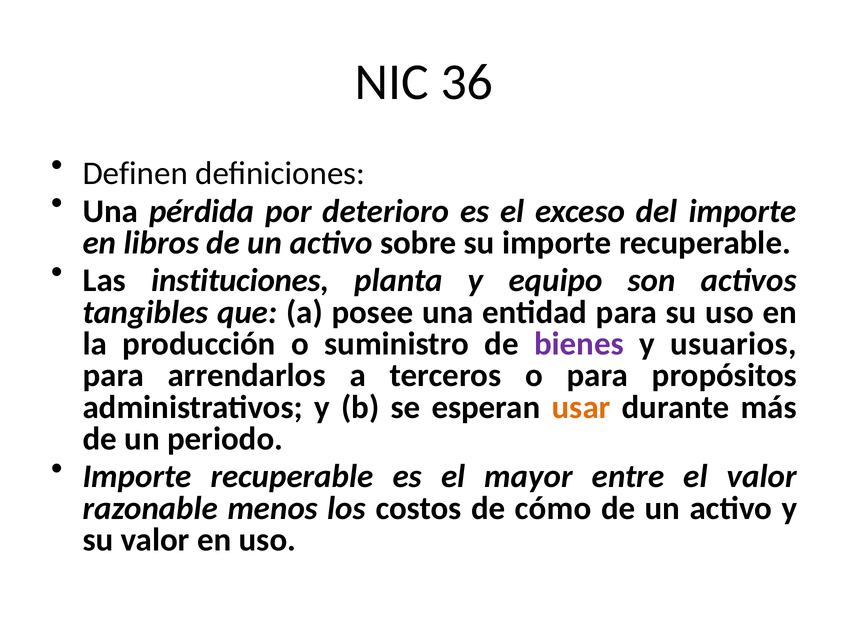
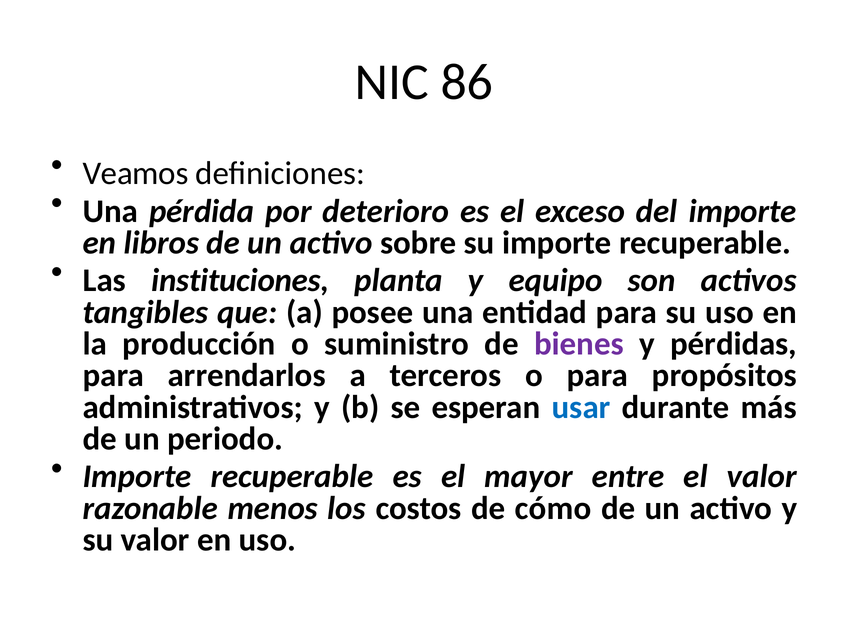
36: 36 -> 86
Definen: Definen -> Veamos
usuarios: usuarios -> pérdidas
usar colour: orange -> blue
